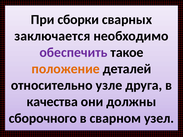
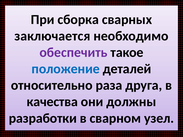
сборки: сборки -> сборка
положение colour: orange -> blue
узле: узле -> раза
сборочного: сборочного -> разработки
